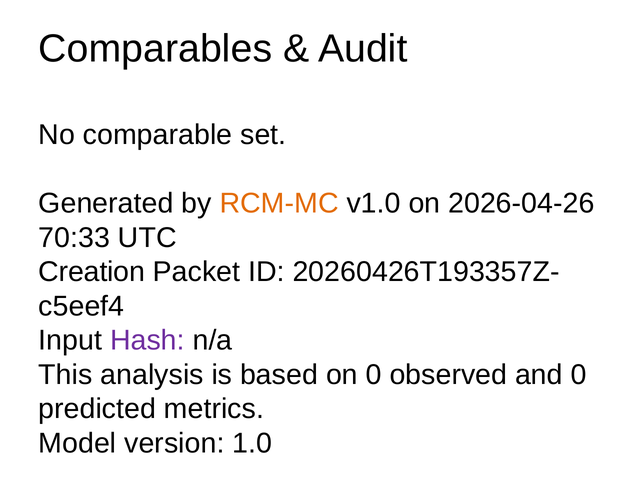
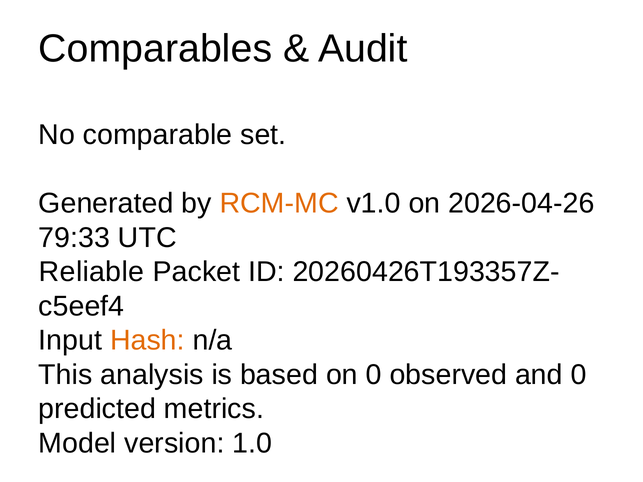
70:33: 70:33 -> 79:33
Creation: Creation -> Reliable
Hash colour: purple -> orange
